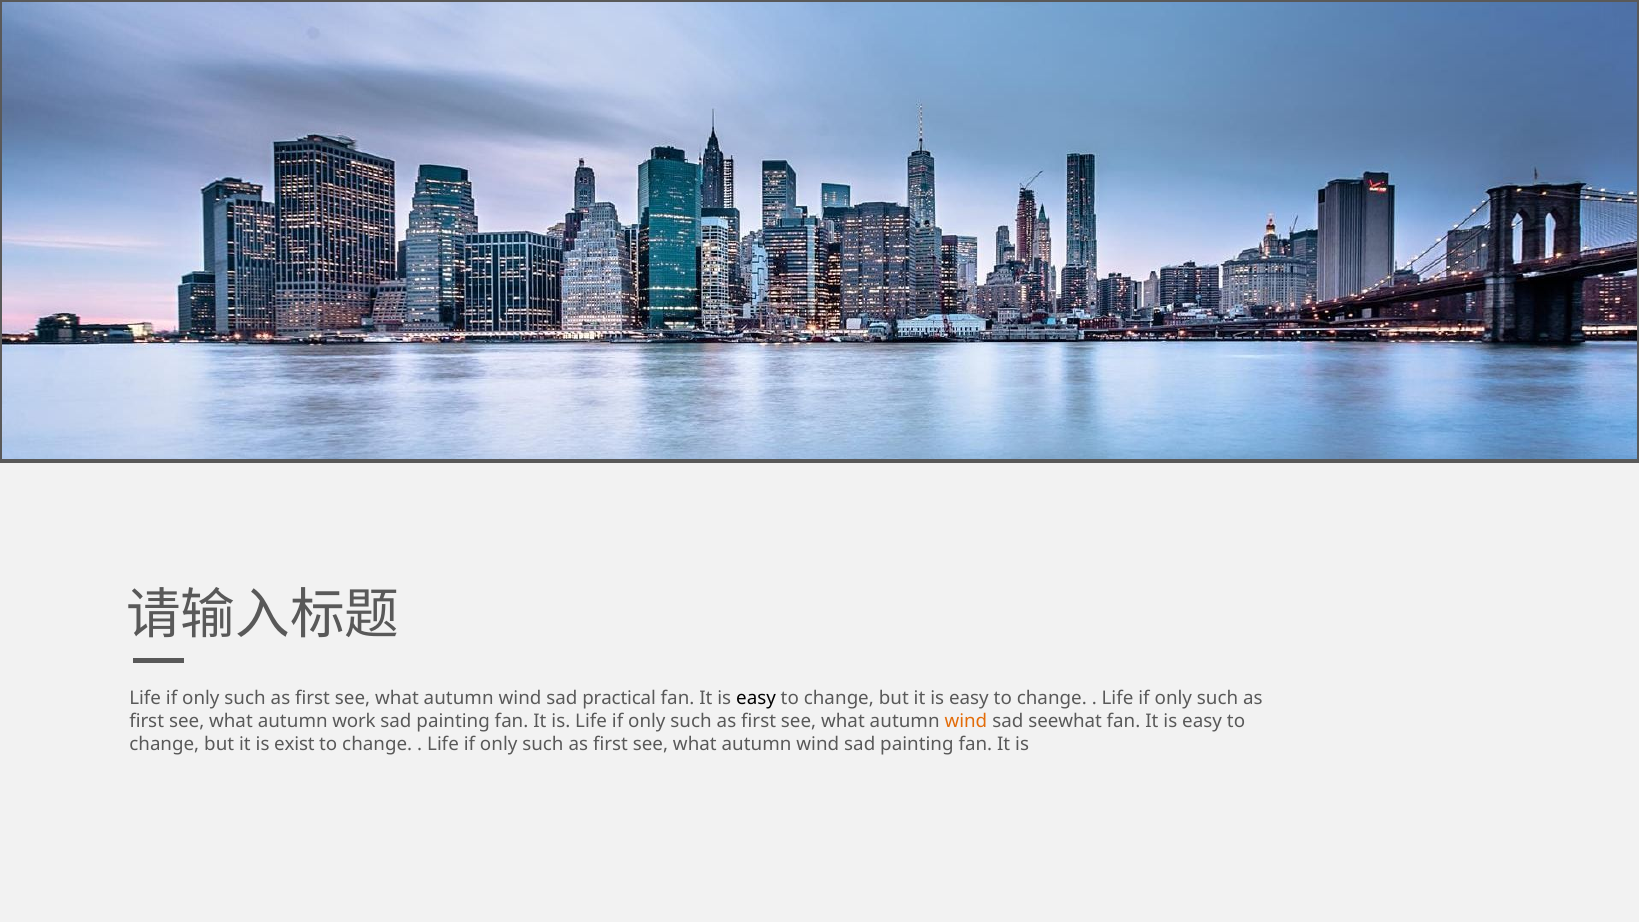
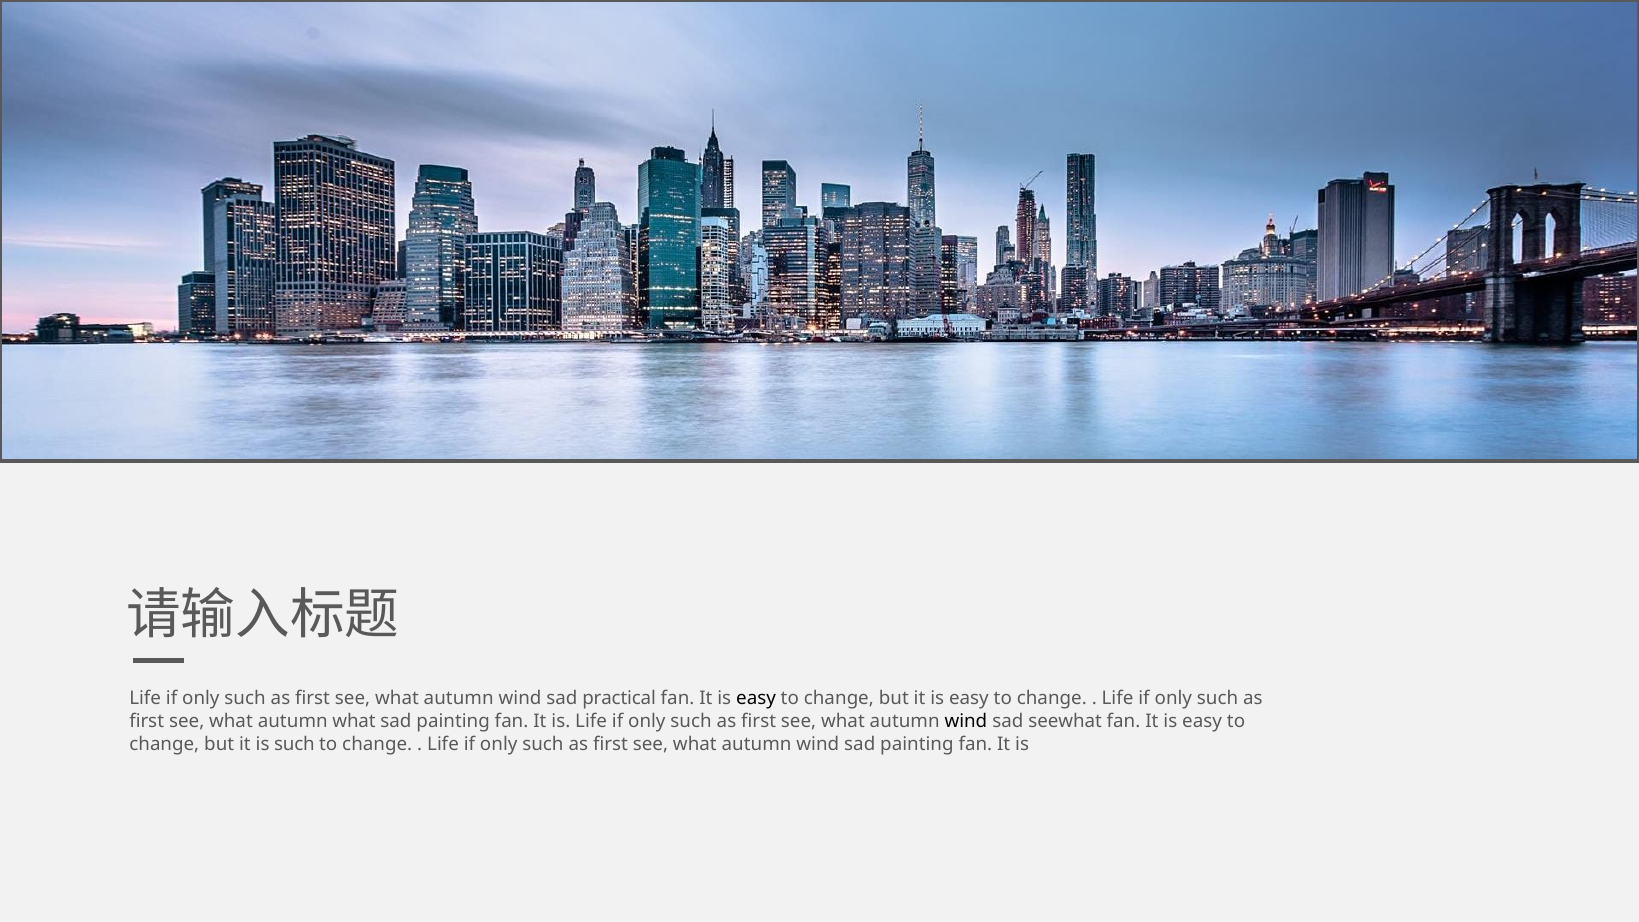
autumn work: work -> what
wind at (966, 721) colour: orange -> black
is exist: exist -> such
